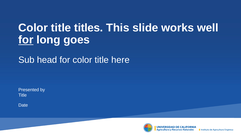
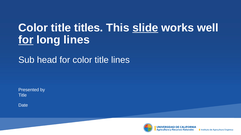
slide underline: none -> present
long goes: goes -> lines
title here: here -> lines
